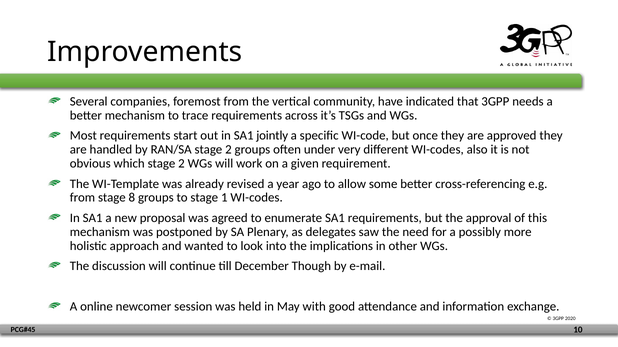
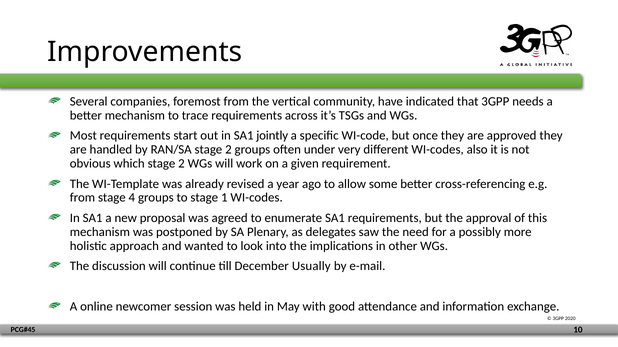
8: 8 -> 4
Though: Though -> Usually
